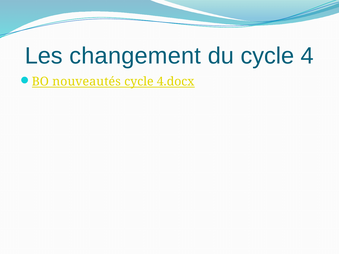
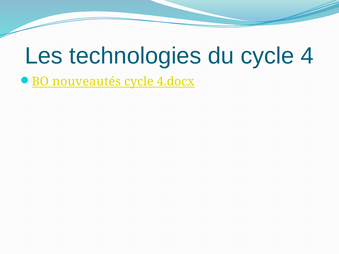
changement: changement -> technologies
